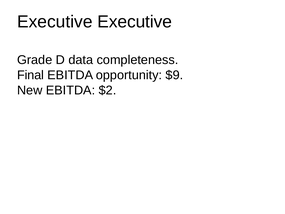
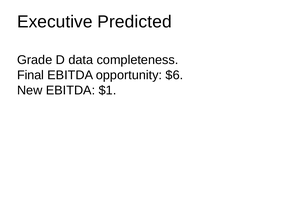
Executive Executive: Executive -> Predicted
$9: $9 -> $6
$2: $2 -> $1
